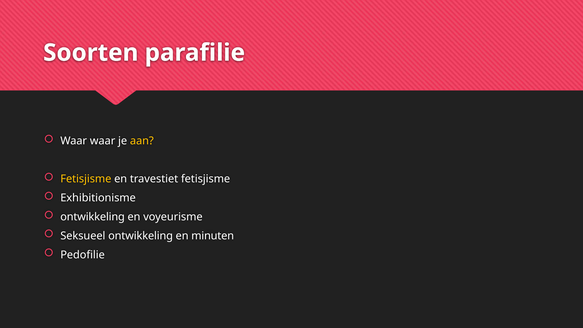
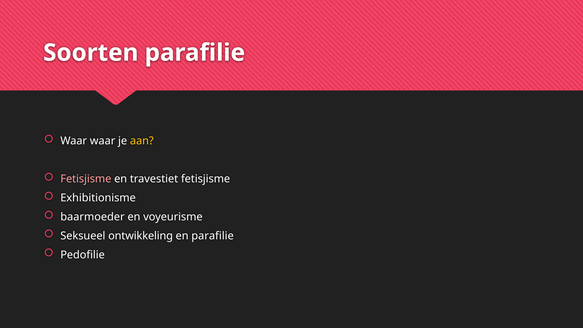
Fetisjisme at (86, 179) colour: yellow -> pink
ontwikkeling at (93, 217): ontwikkeling -> baarmoeder
en minuten: minuten -> parafilie
